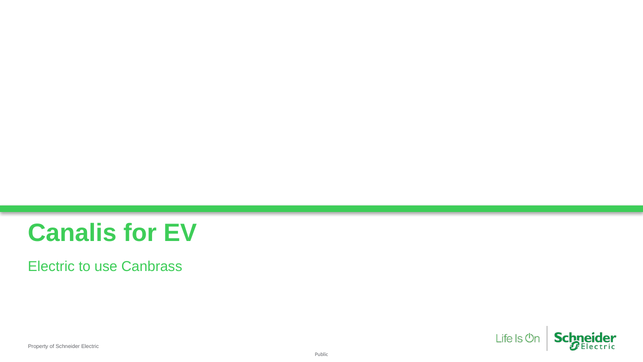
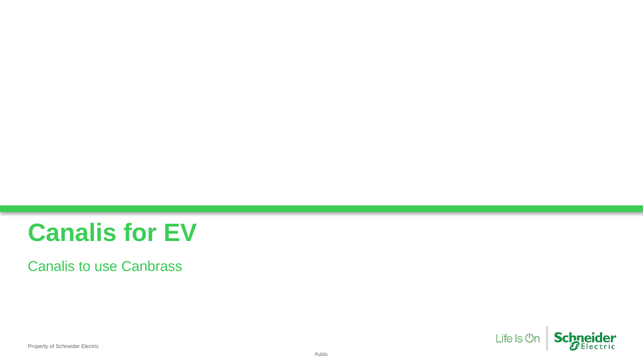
Electric at (51, 266): Electric -> Canalis
